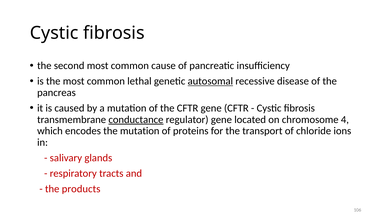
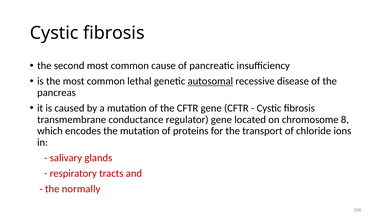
conductance underline: present -> none
4: 4 -> 8
products: products -> normally
